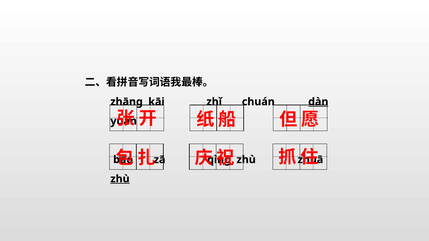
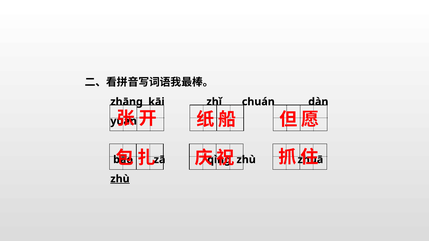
dàn underline: present -> none
